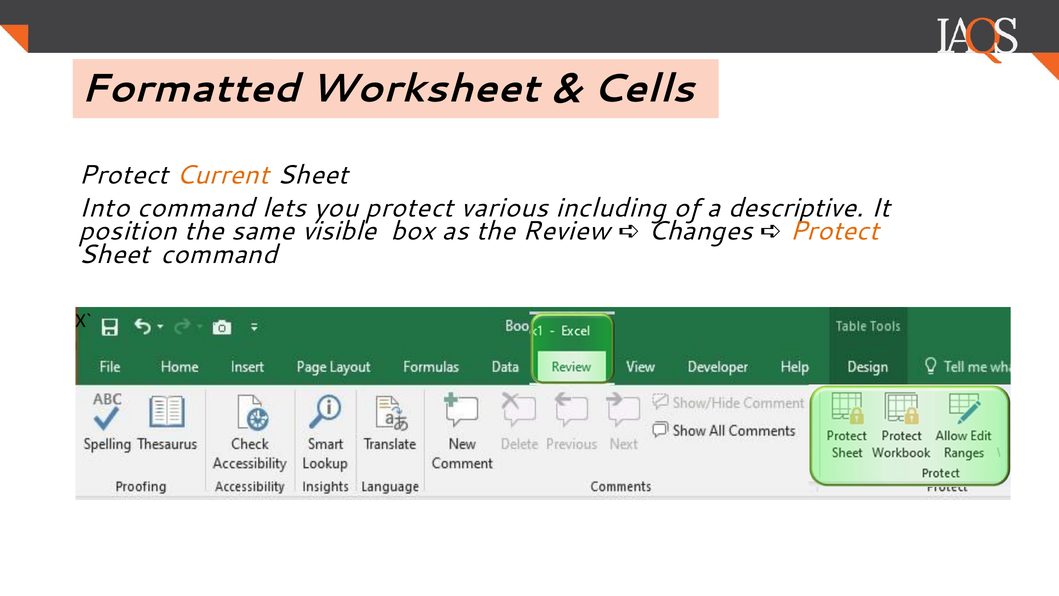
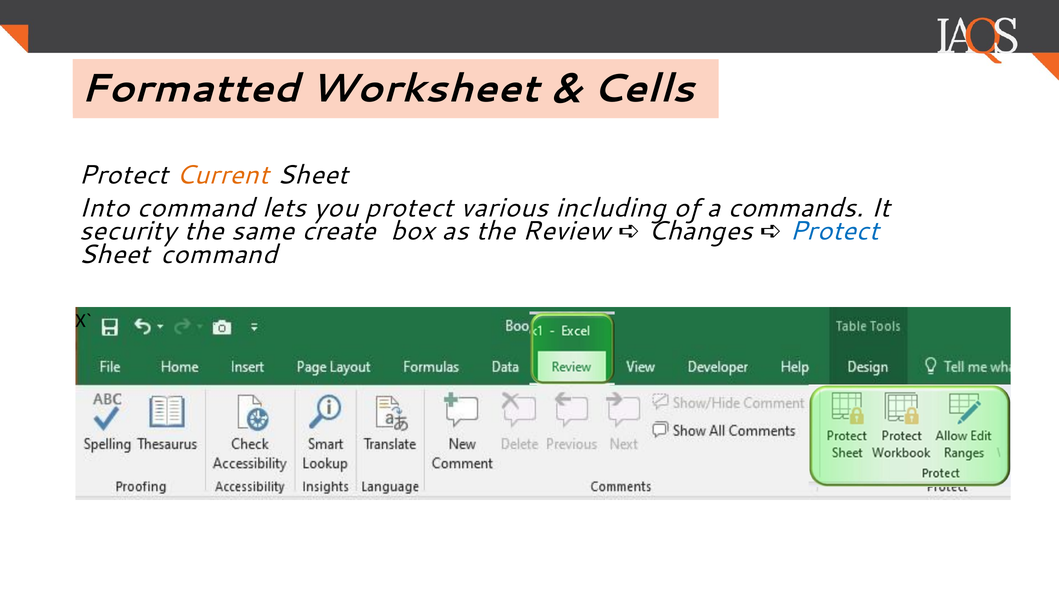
descriptive: descriptive -> commands
position: position -> security
visible: visible -> create
Protect at (834, 231) colour: orange -> blue
